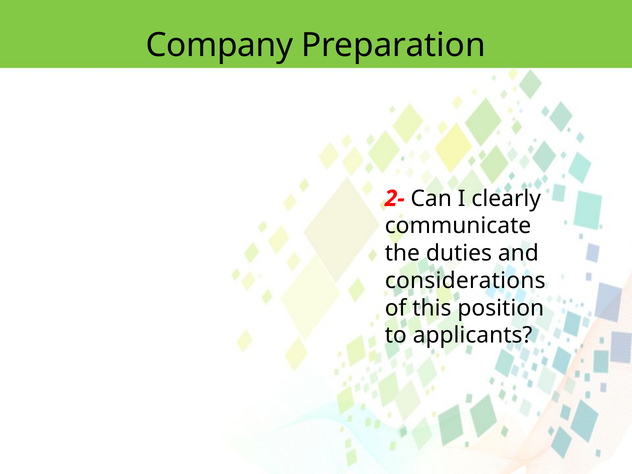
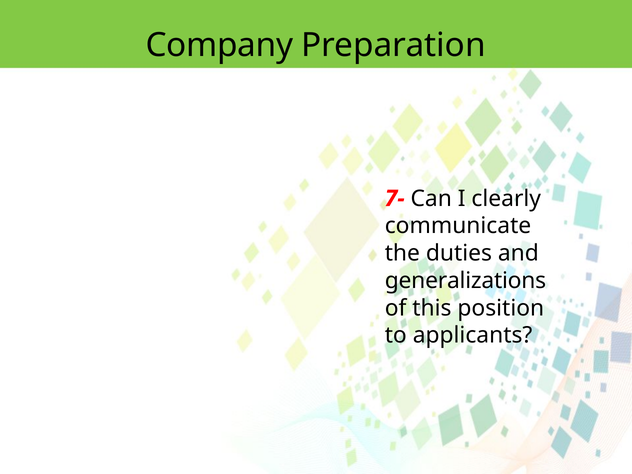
2-: 2- -> 7-
considerations: considerations -> generalizations
